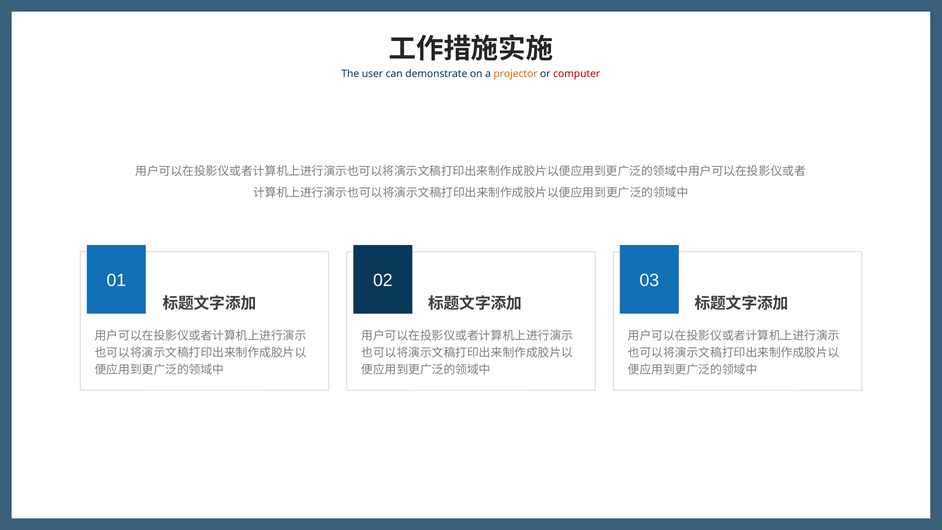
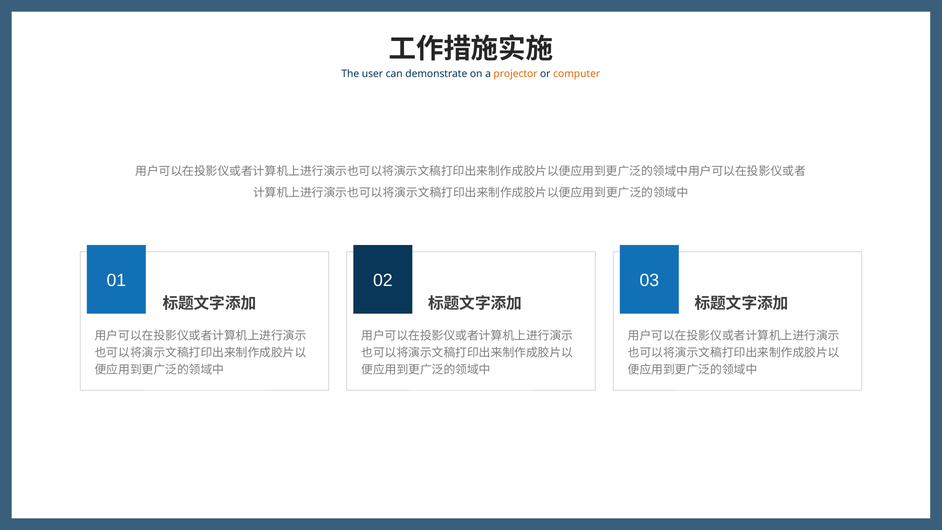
computer colour: red -> orange
